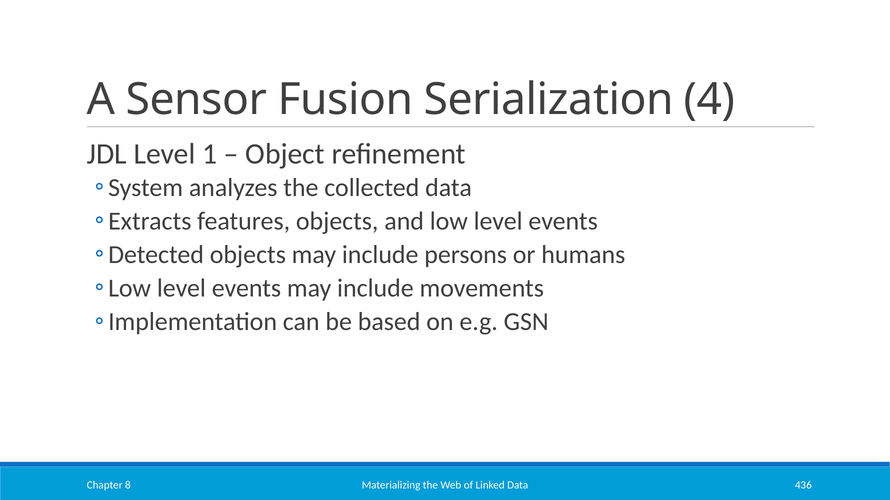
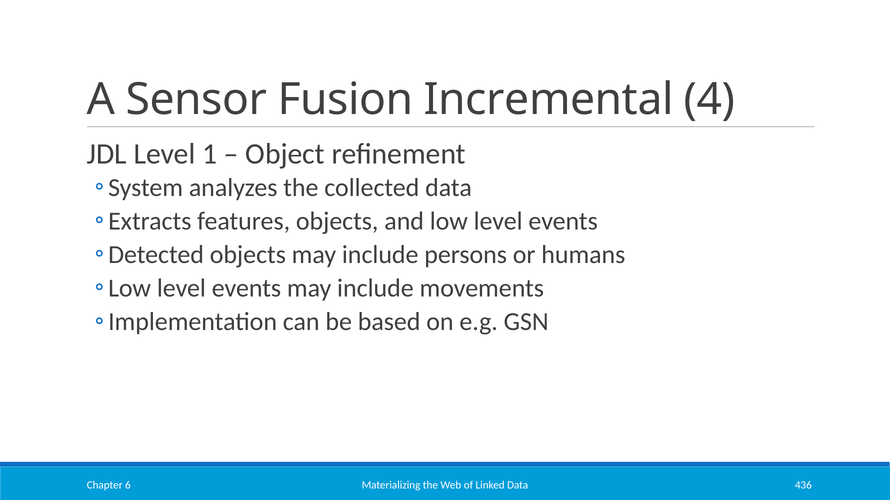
Serialization: Serialization -> Incremental
8: 8 -> 6
